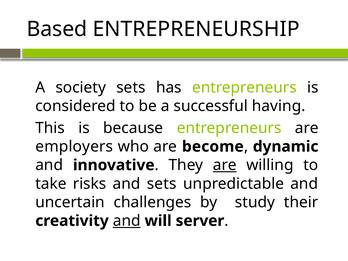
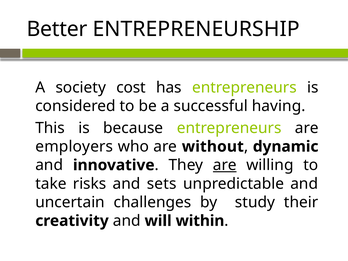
Based: Based -> Better
society sets: sets -> cost
become: become -> without
and at (127, 221) underline: present -> none
server: server -> within
